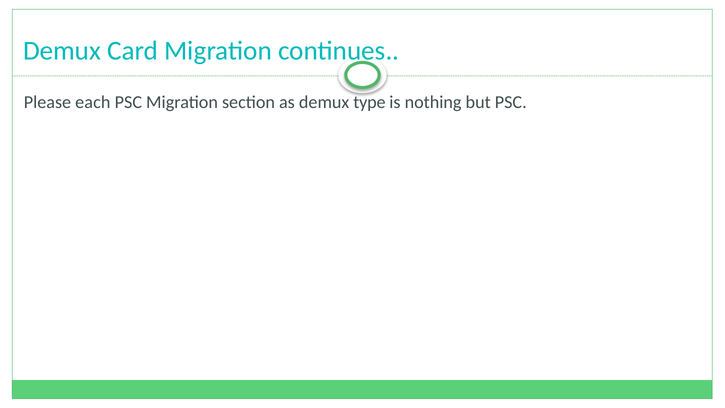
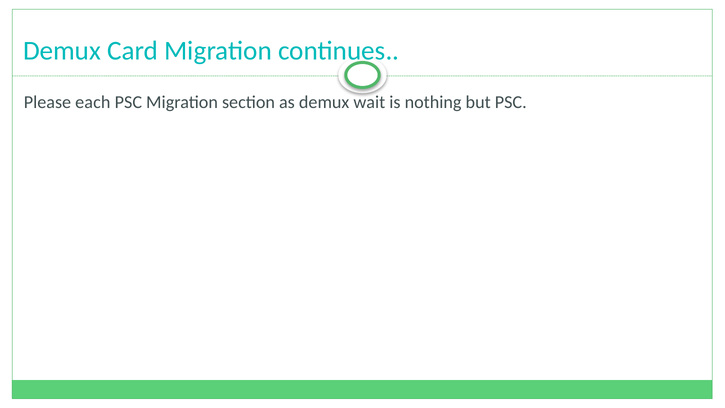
type: type -> wait
